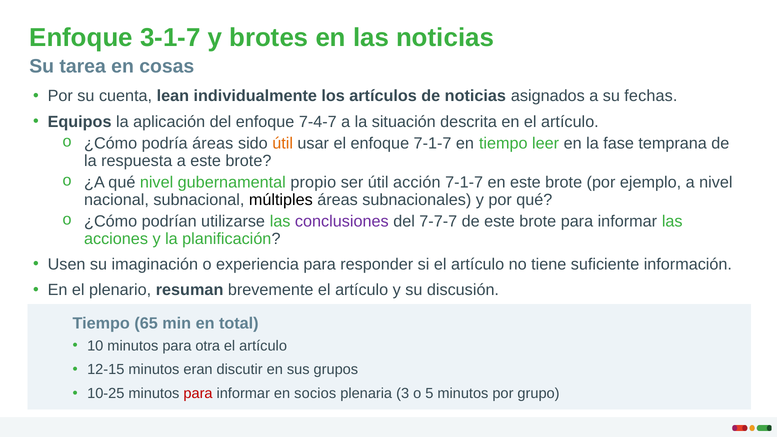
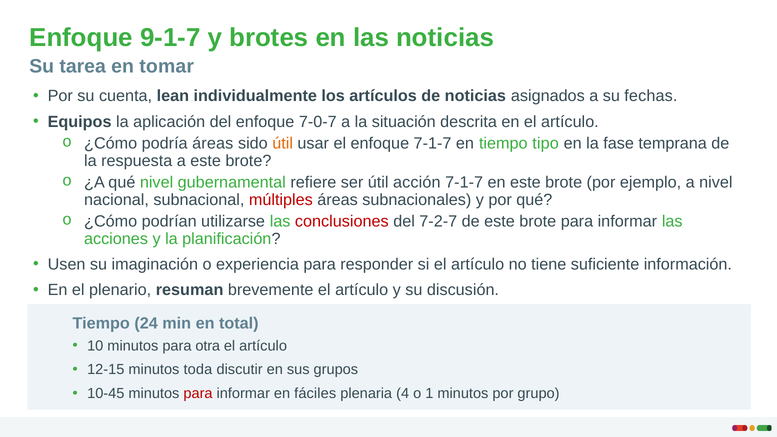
3-1-7: 3-1-7 -> 9-1-7
cosas: cosas -> tomar
7-4-7: 7-4-7 -> 7-0-7
leer: leer -> tipo
propio: propio -> refiere
múltiples colour: black -> red
conclusiones colour: purple -> red
7-7-7: 7-7-7 -> 7-2-7
65: 65 -> 24
eran: eran -> toda
10-25: 10-25 -> 10-45
socios: socios -> fáciles
3: 3 -> 4
5: 5 -> 1
